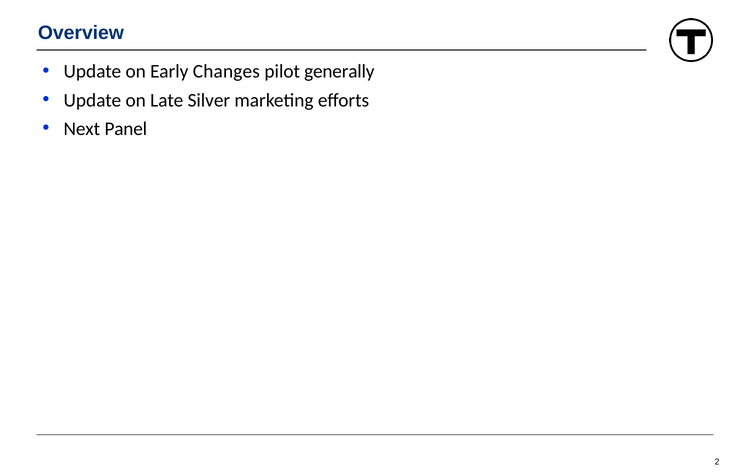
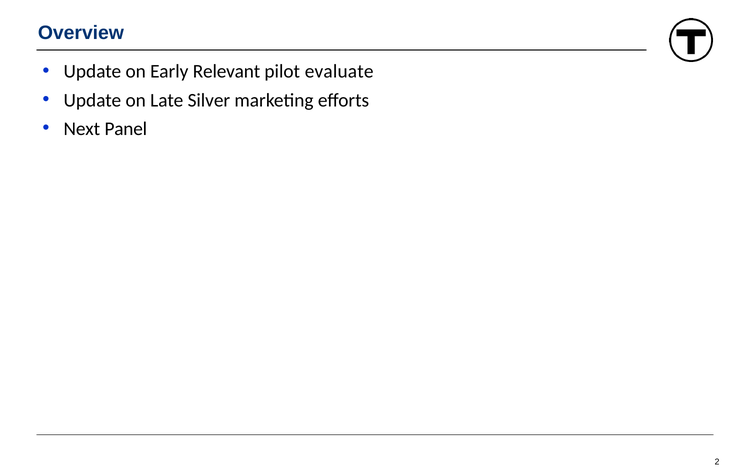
Changes: Changes -> Relevant
generally: generally -> evaluate
